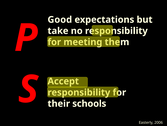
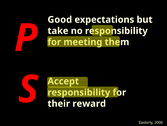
schools: schools -> reward
